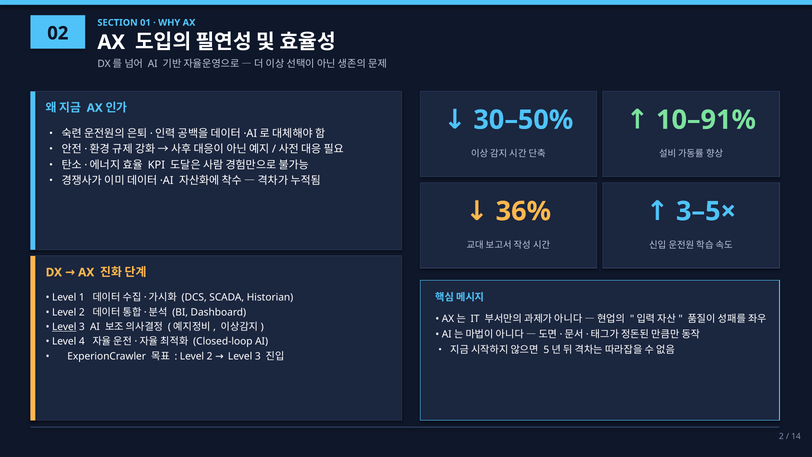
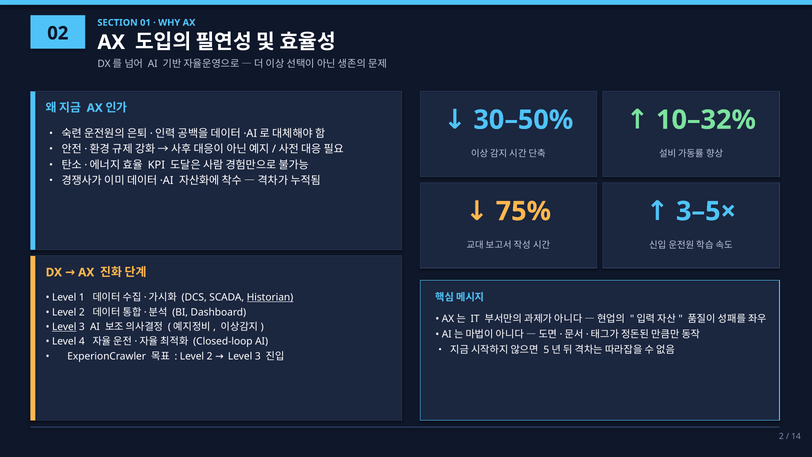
10–91%: 10–91% -> 10–32%
36%: 36% -> 75%
Historian underline: none -> present
